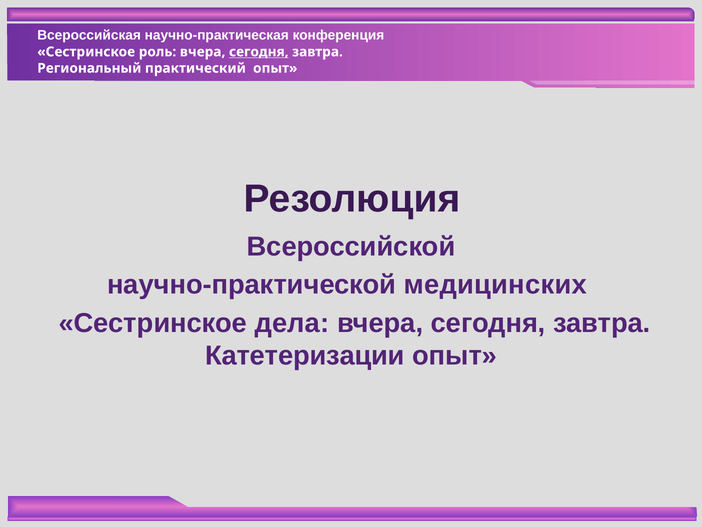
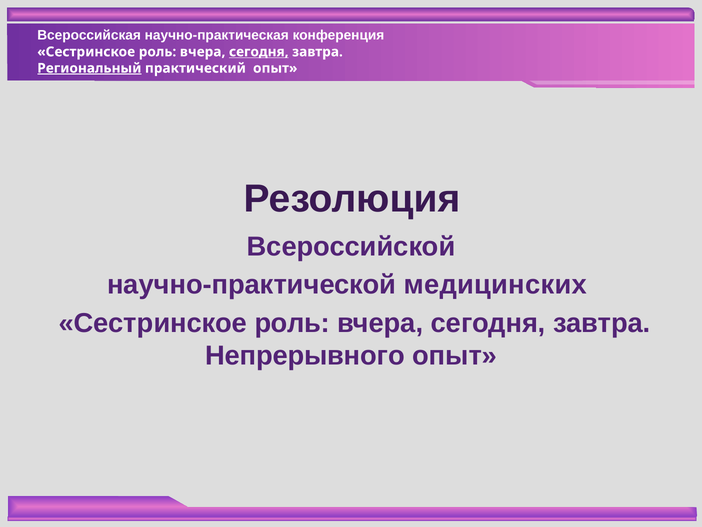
Региональный underline: none -> present
дела at (292, 323): дела -> роль
Катетеризации: Катетеризации -> Непрерывного
